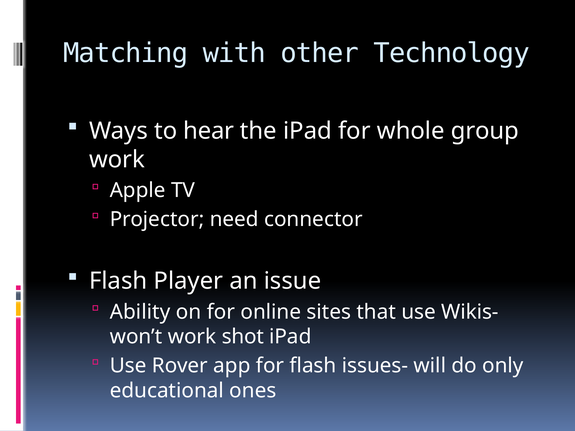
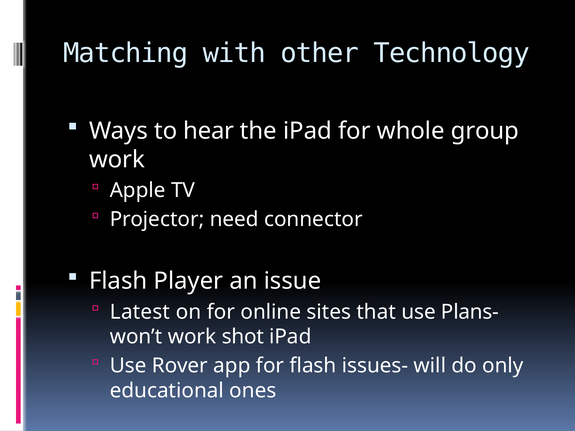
Ability: Ability -> Latest
Wikis-: Wikis- -> Plans-
